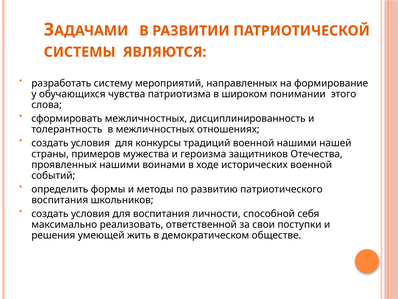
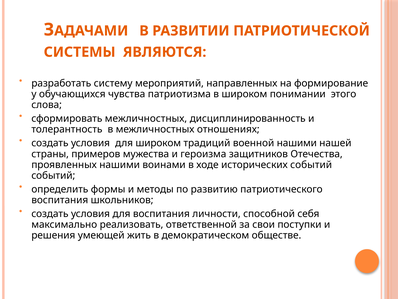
для конкурсы: конкурсы -> широком
исторических военной: военной -> событий
